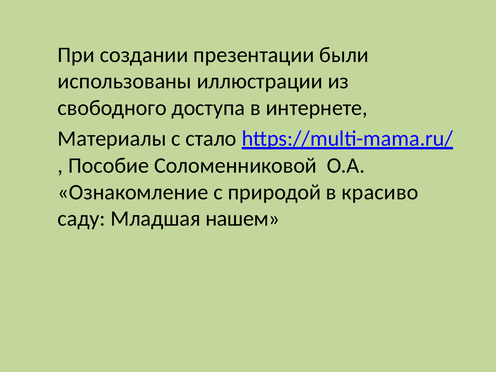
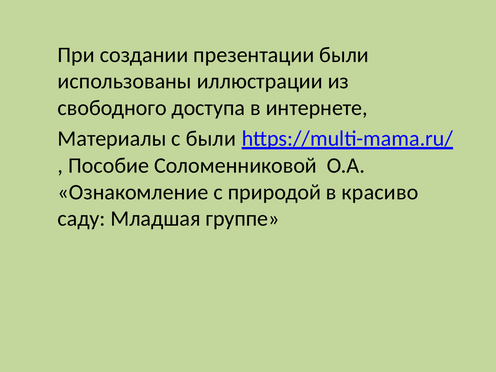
с стало: стало -> были
нашем: нашем -> группе
